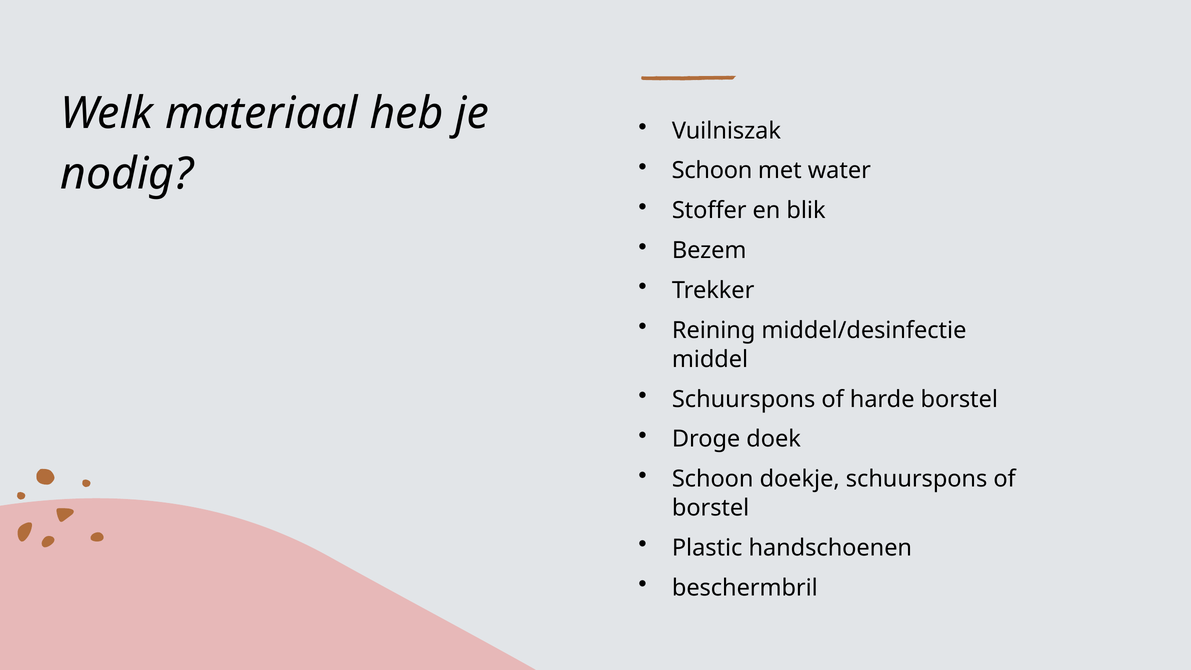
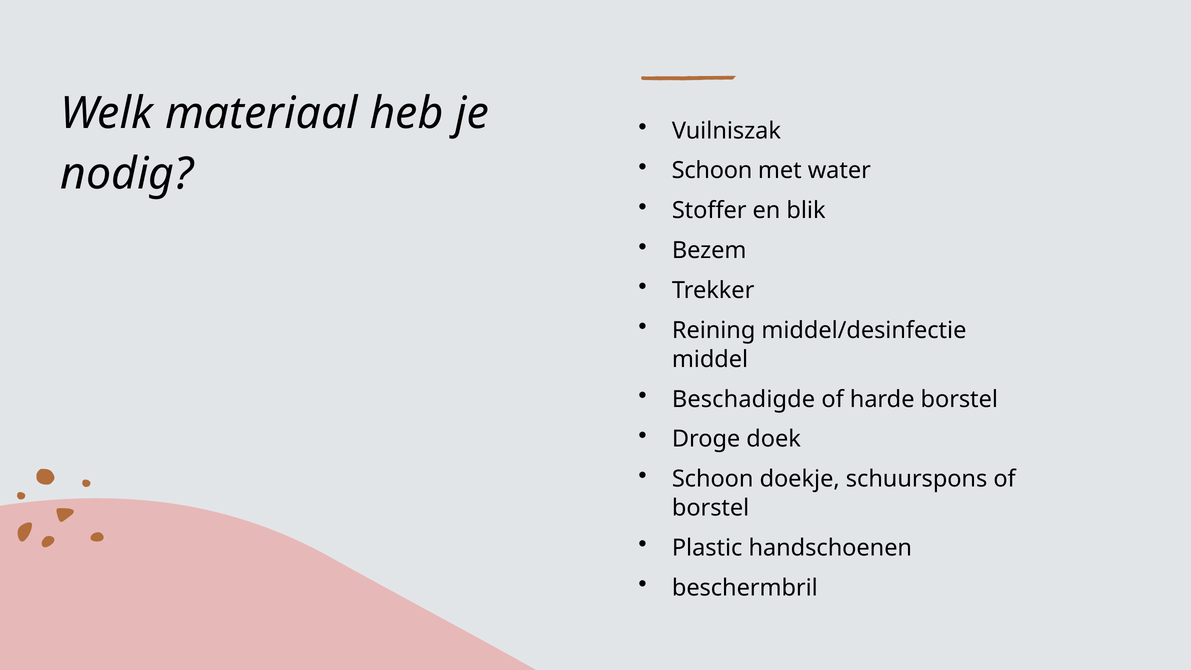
Schuurspons at (744, 399): Schuurspons -> Beschadigde
